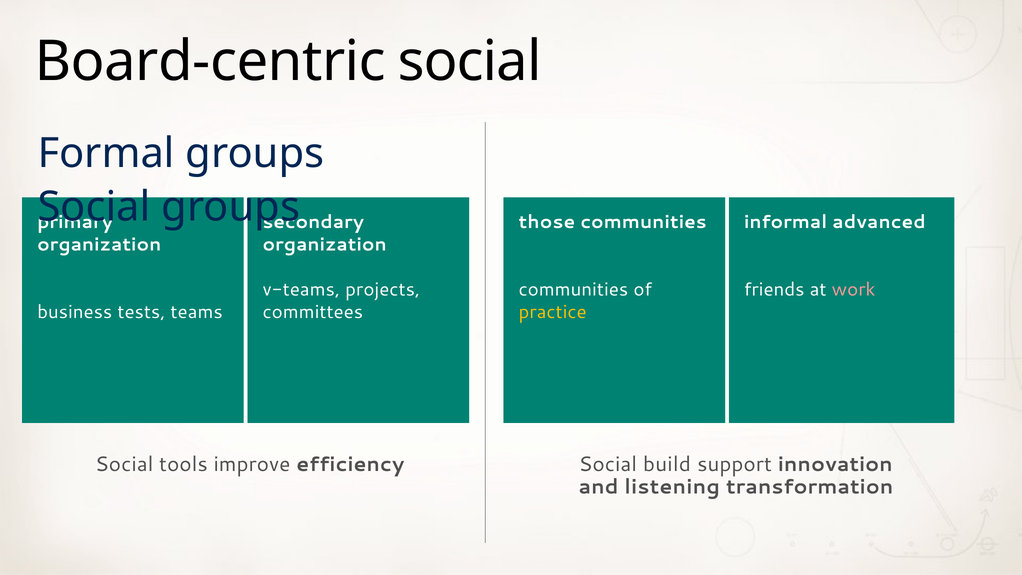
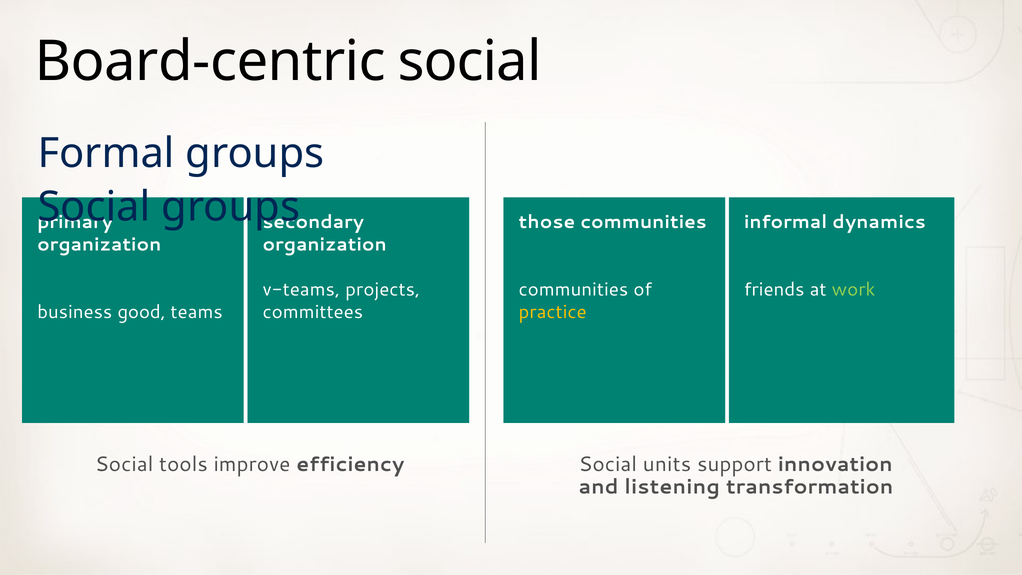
advanced: advanced -> dynamics
work colour: pink -> light green
tests: tests -> good
build: build -> units
